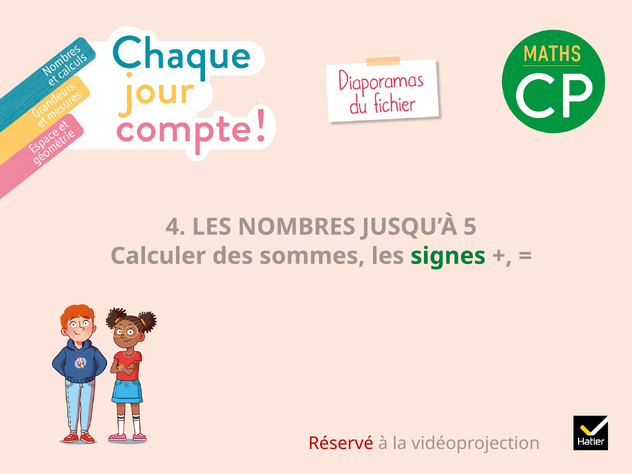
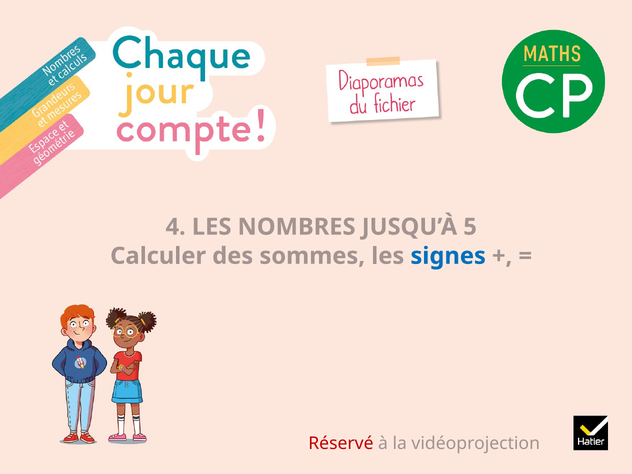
signes colour: green -> blue
